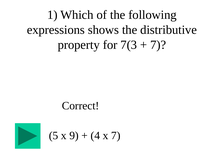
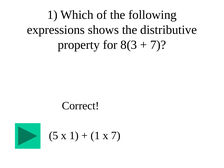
7(3: 7(3 -> 8(3
x 9: 9 -> 1
4 at (95, 136): 4 -> 1
